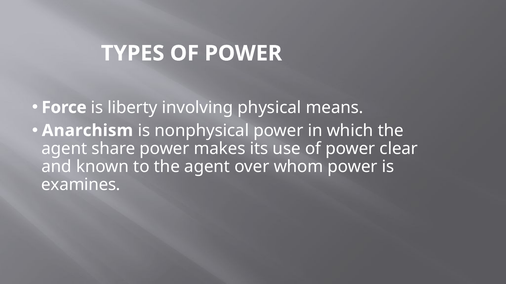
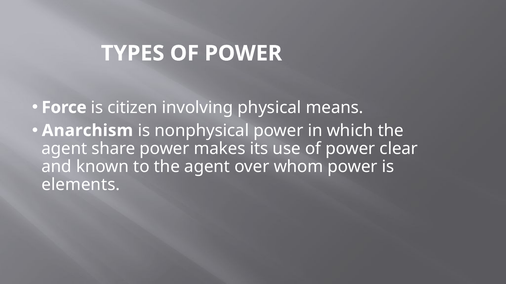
liberty: liberty -> citizen
examines: examines -> elements
